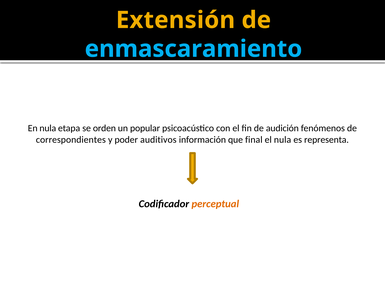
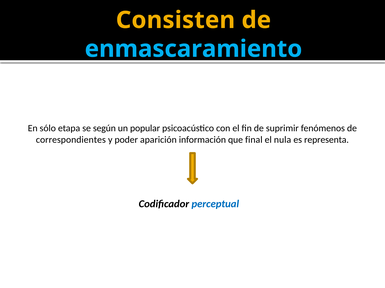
Extensión: Extensión -> Consisten
En nula: nula -> sólo
orden: orden -> según
audición: audición -> suprimir
auditivos: auditivos -> aparición
perceptual colour: orange -> blue
